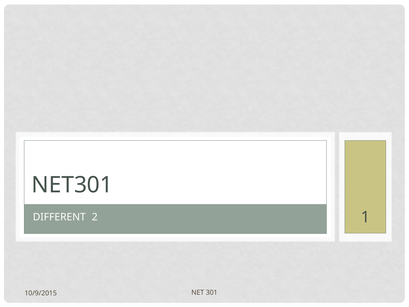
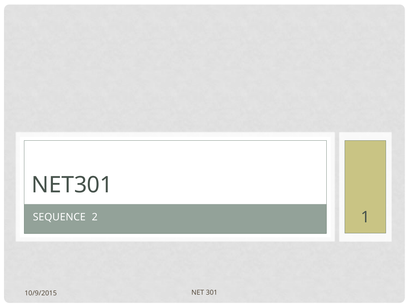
DIFFERENT: DIFFERENT -> SEQUENCE
